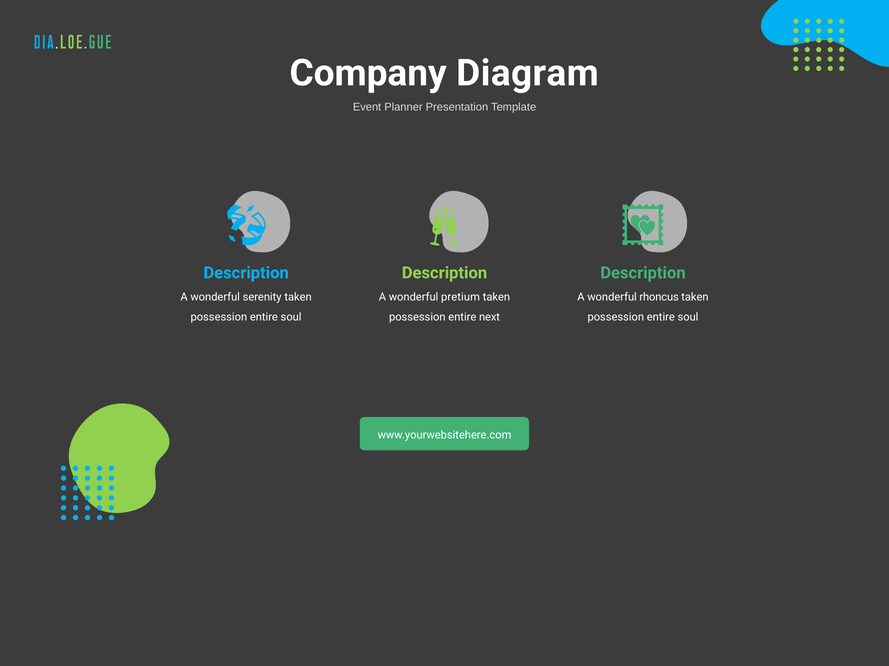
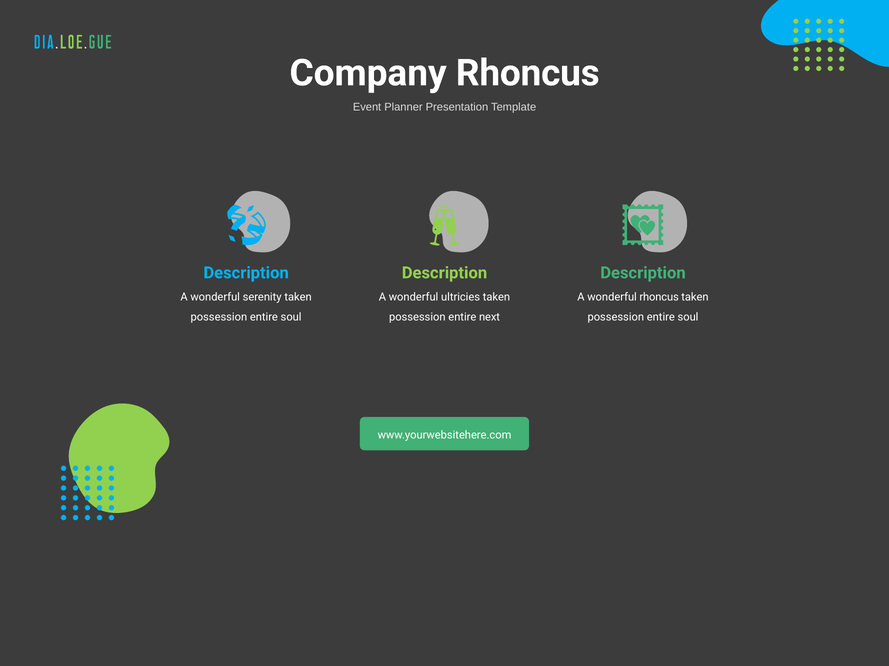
Company Diagram: Diagram -> Rhoncus
pretium: pretium -> ultricies
